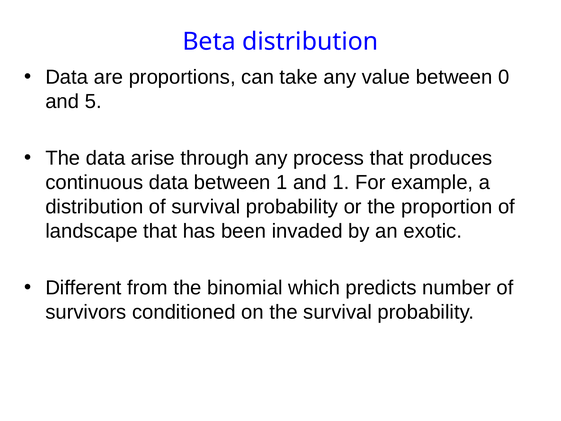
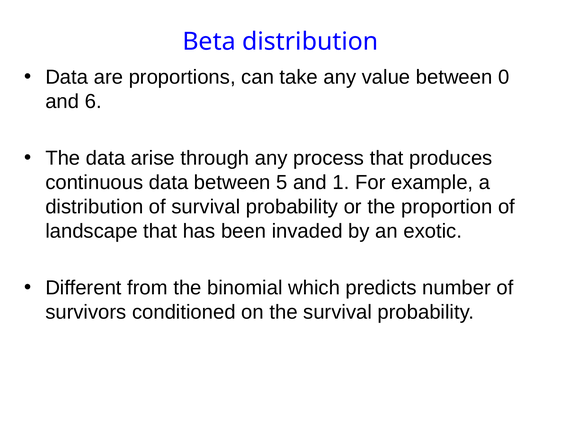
5: 5 -> 6
between 1: 1 -> 5
